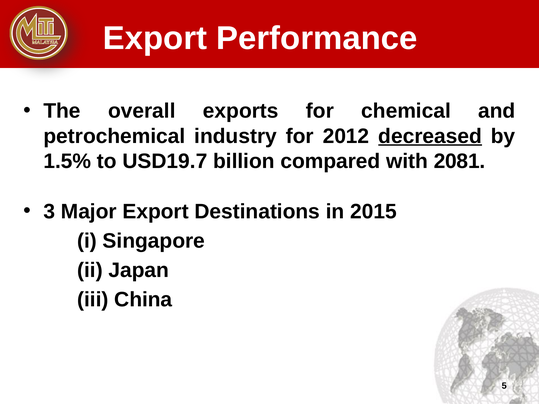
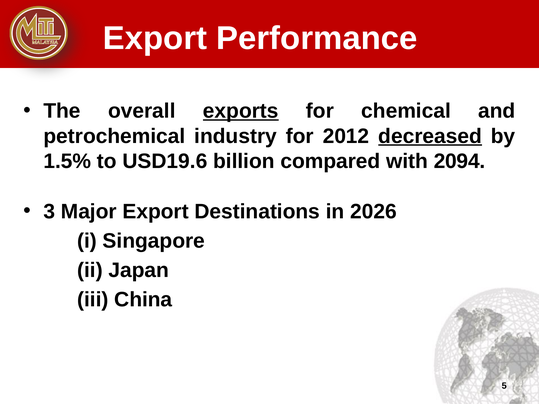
exports underline: none -> present
USD19.7: USD19.7 -> USD19.6
2081: 2081 -> 2094
2015: 2015 -> 2026
